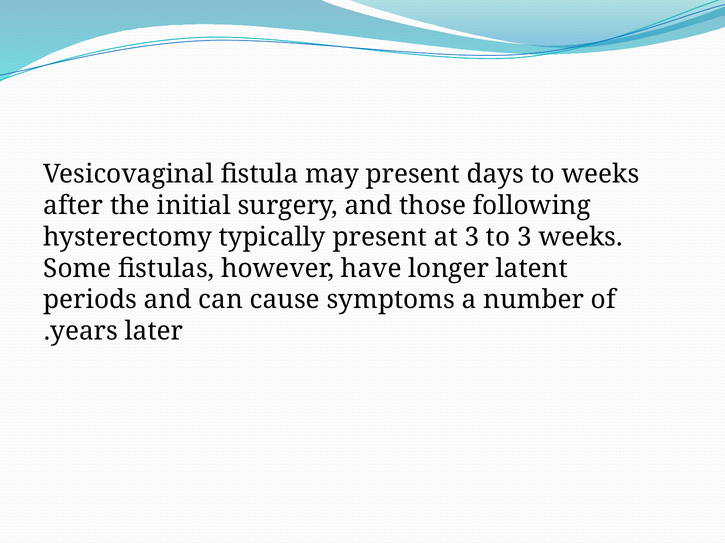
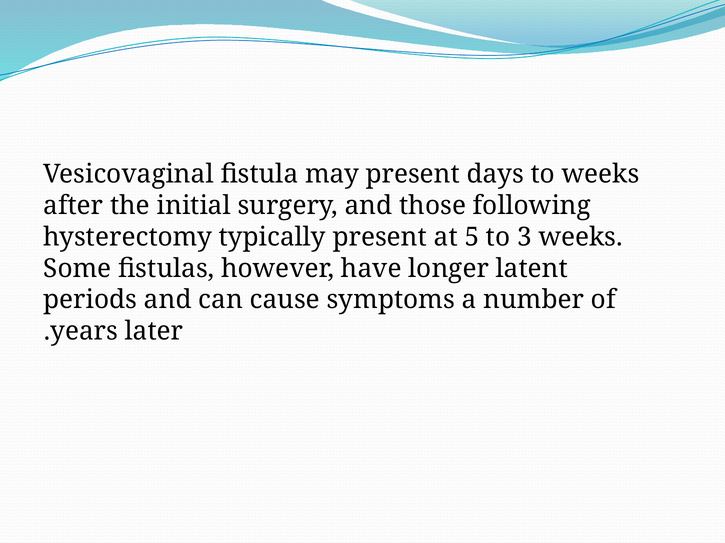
at 3: 3 -> 5
